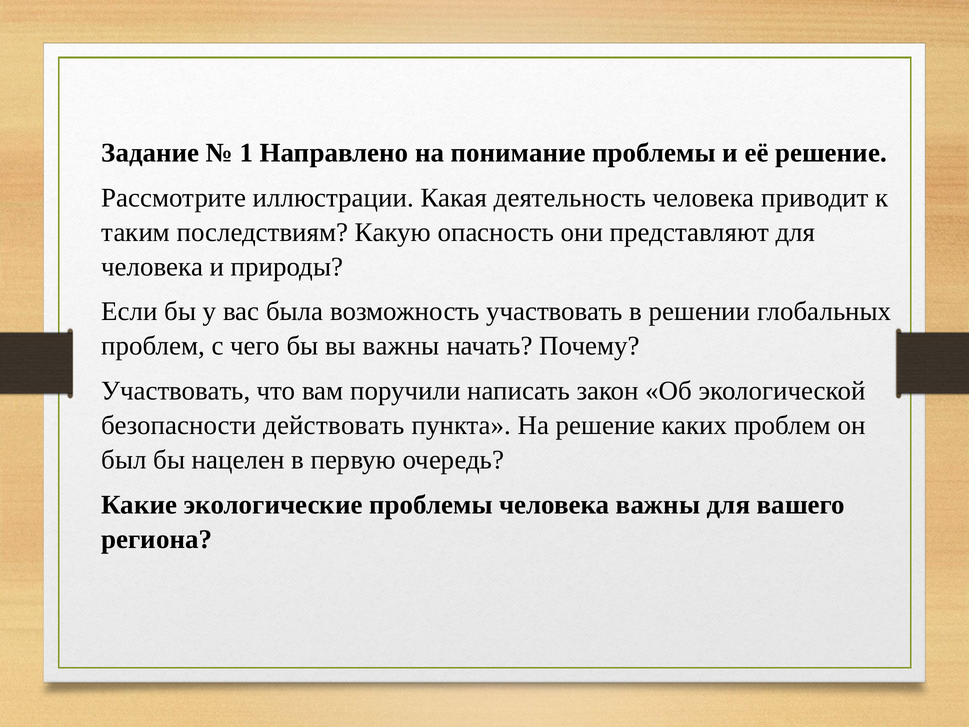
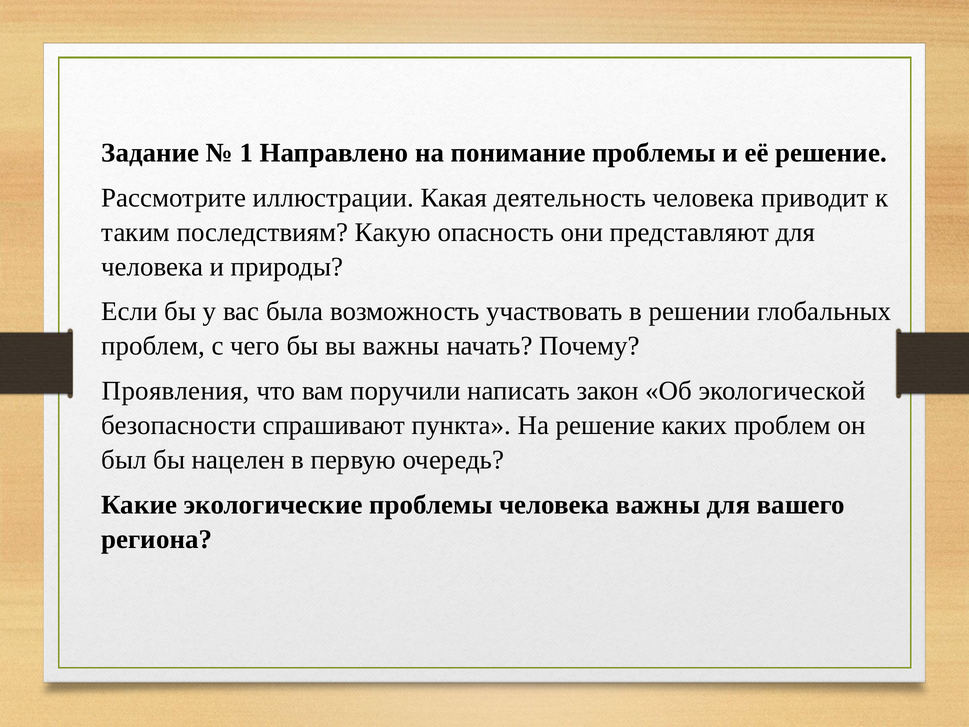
Участвовать at (176, 391): Участвовать -> Проявления
действовать: действовать -> спрашивают
